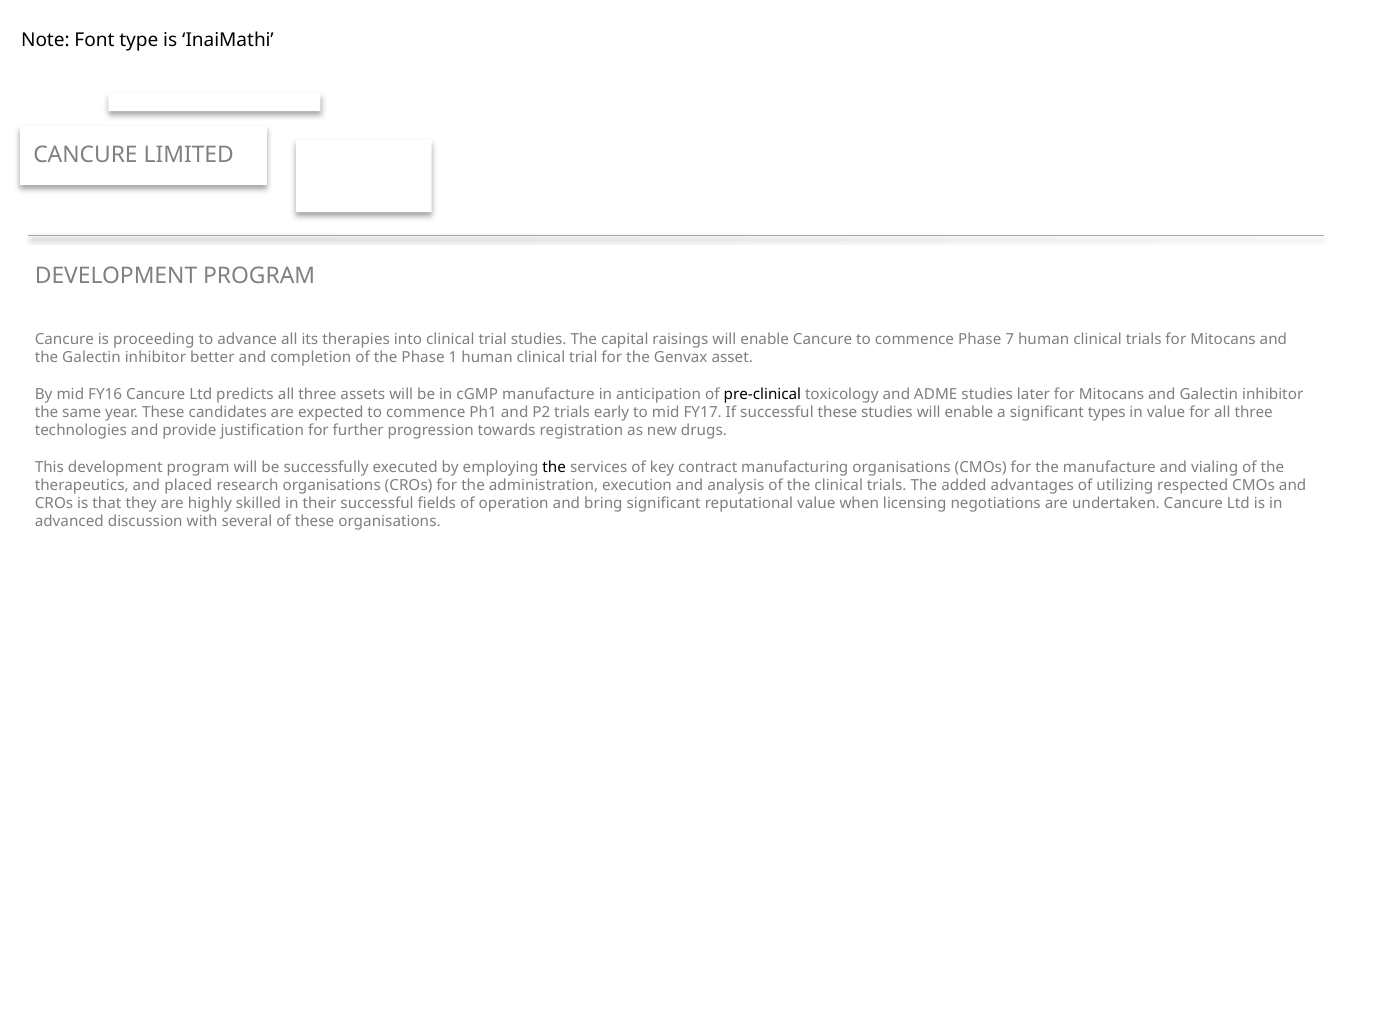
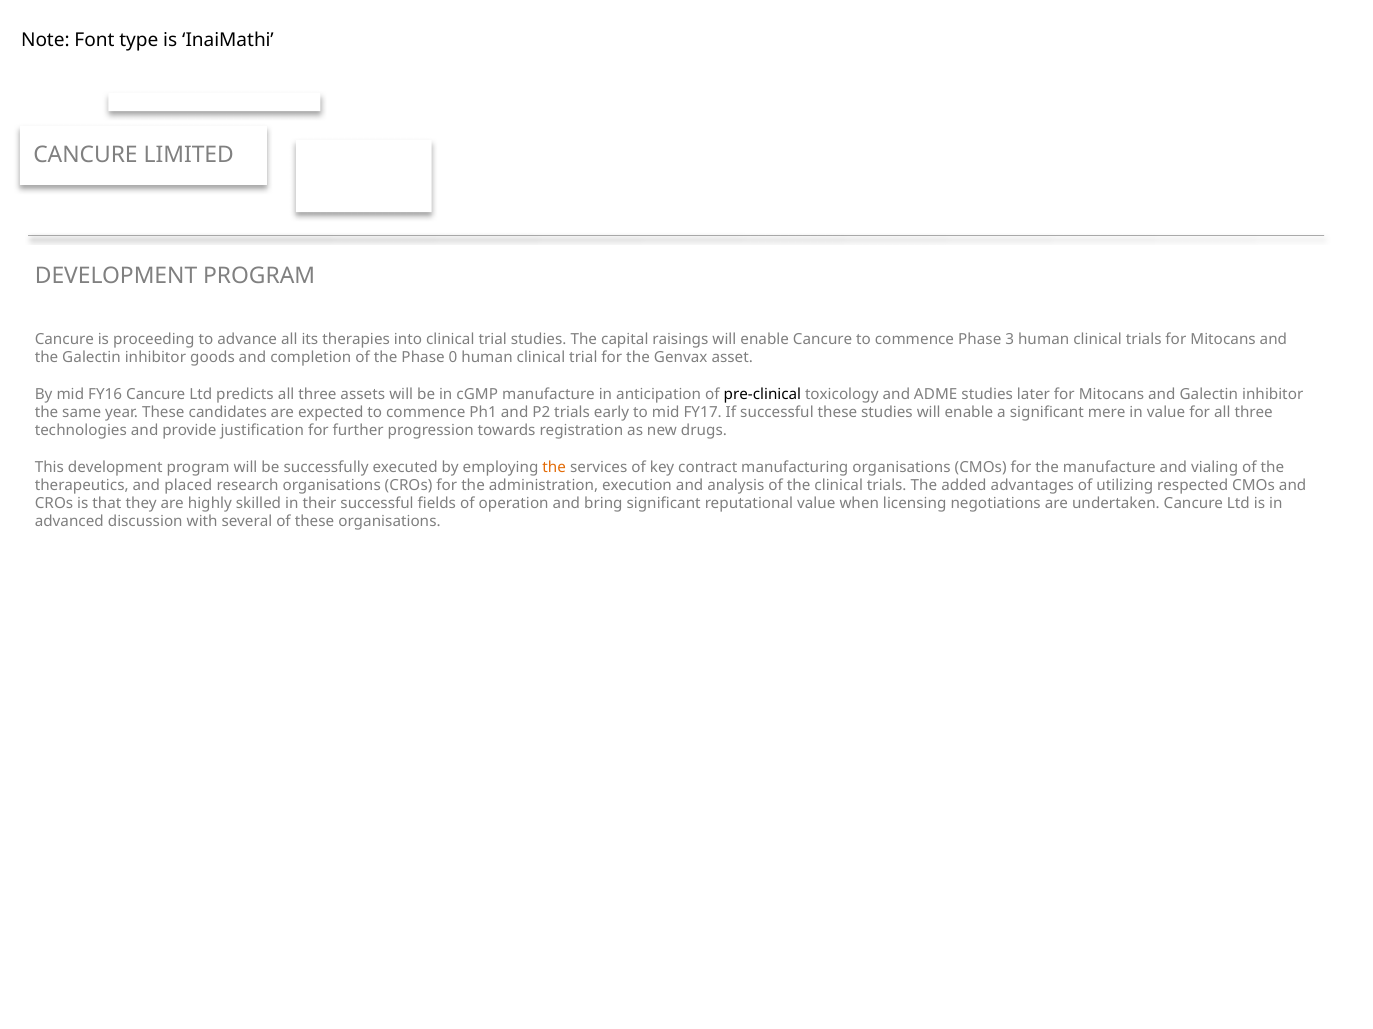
7: 7 -> 3
better: better -> goods
1: 1 -> 0
types: types -> mere
the at (554, 467) colour: black -> orange
